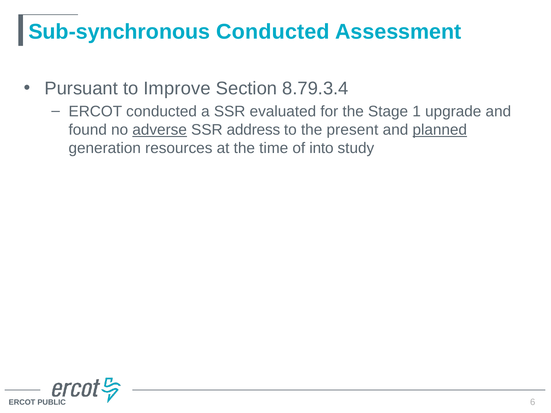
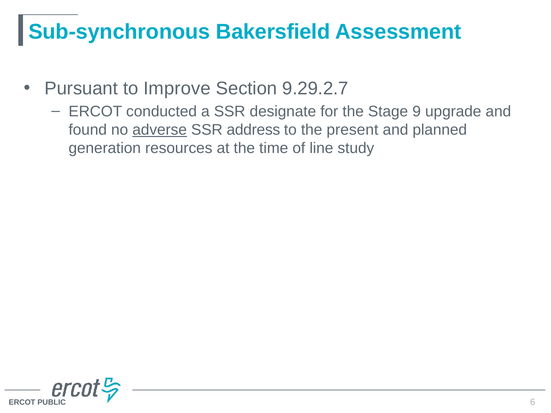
Sub-synchronous Conducted: Conducted -> Bakersfield
8.79.3.4: 8.79.3.4 -> 9.29.2.7
evaluated: evaluated -> designate
1: 1 -> 9
planned underline: present -> none
into: into -> line
